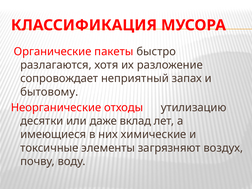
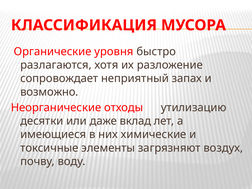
пакеты: пакеты -> уровня
бытовому: бытовому -> возможно
